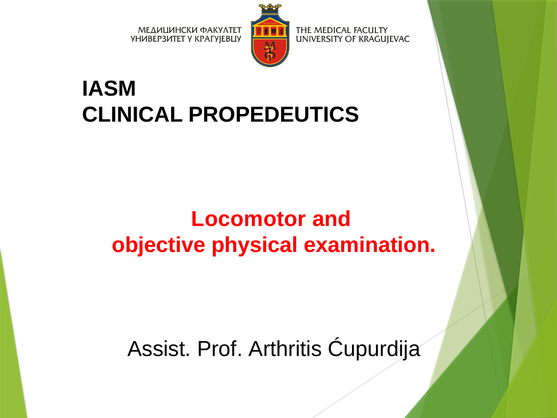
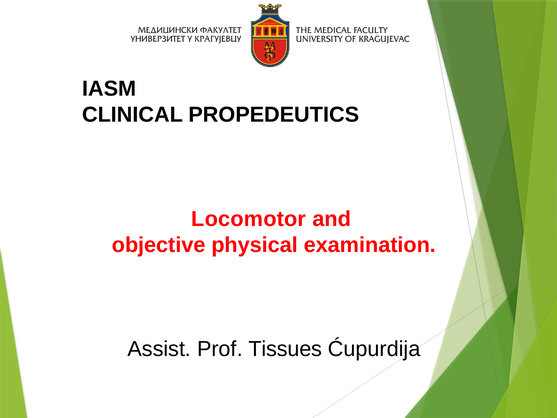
Arthritis: Arthritis -> Tissues
